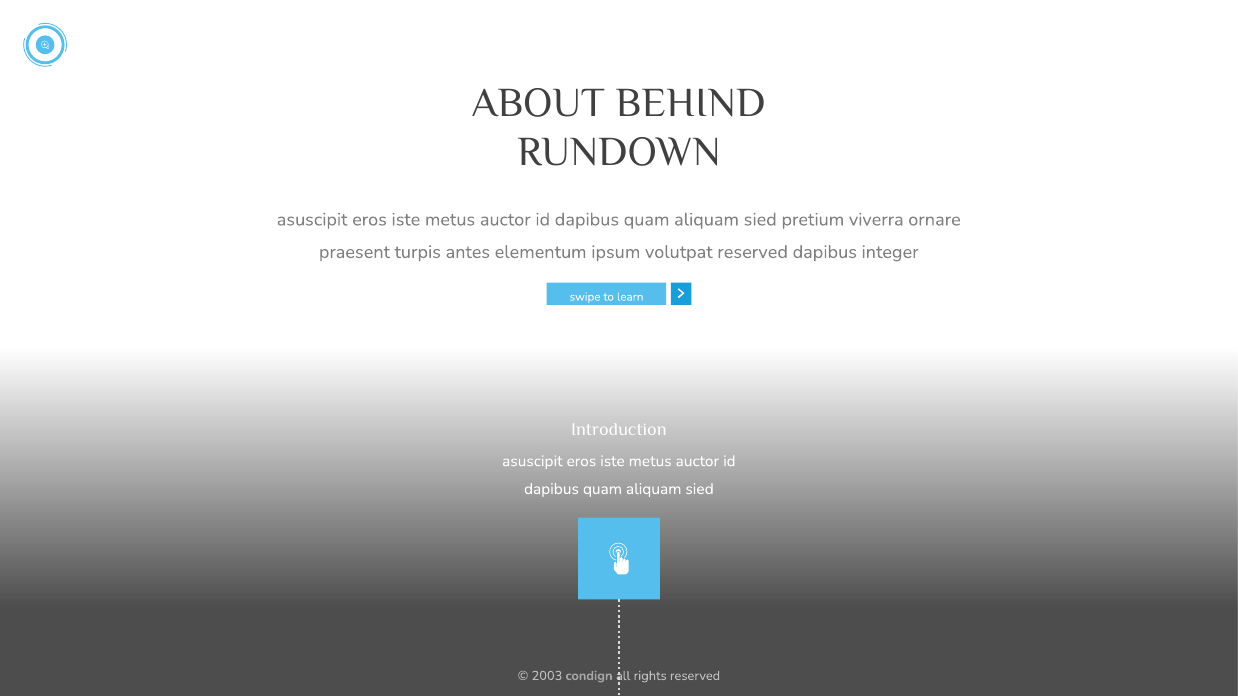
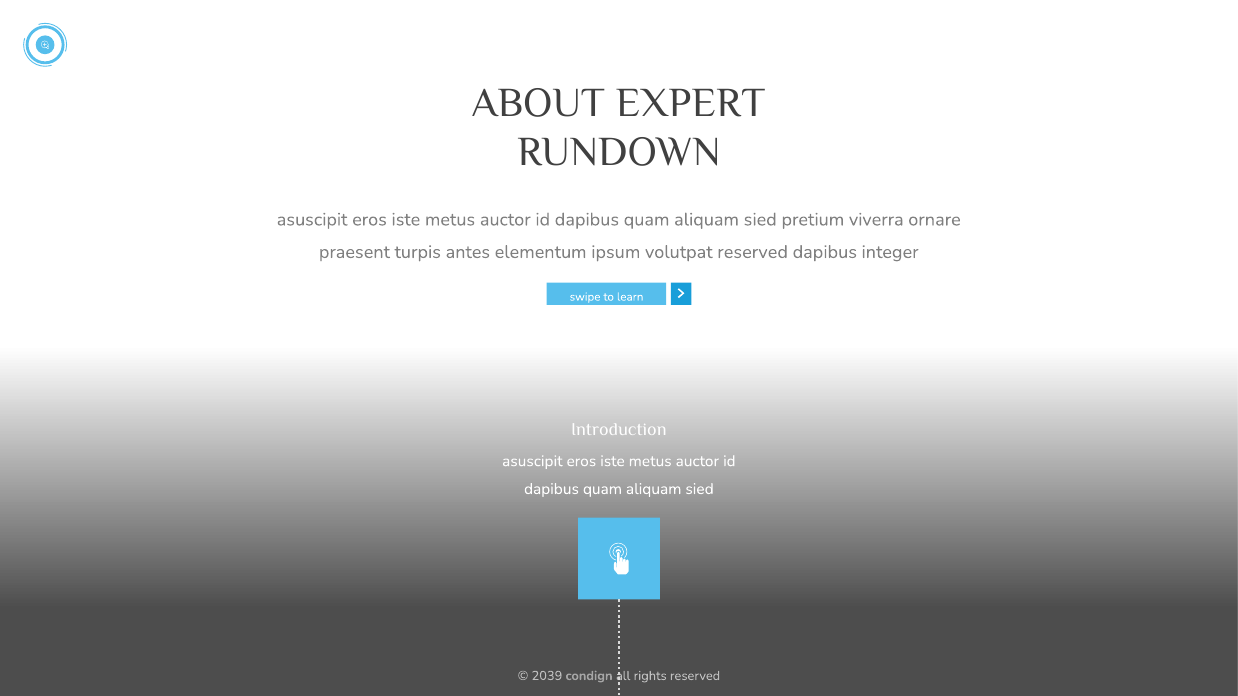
BEHIND: BEHIND -> EXPERT
2003: 2003 -> 2039
